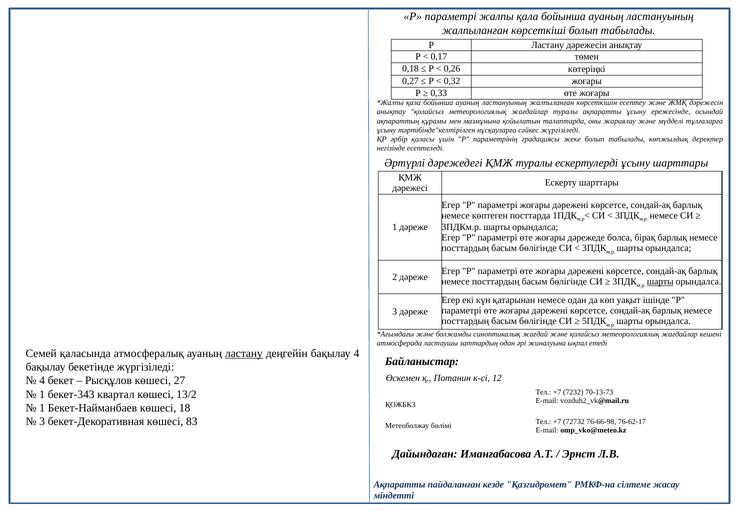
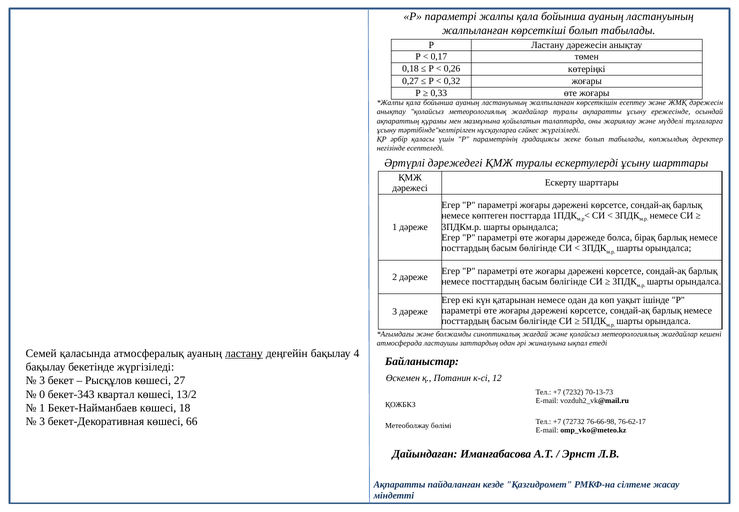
шарты at (660, 281) underline: present -> none
4 at (42, 380): 4 -> 3
1 at (42, 394): 1 -> 0
83: 83 -> 66
